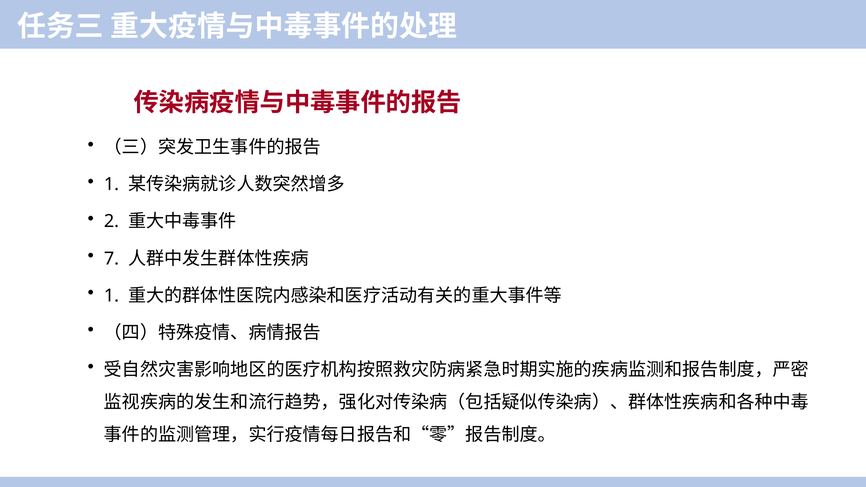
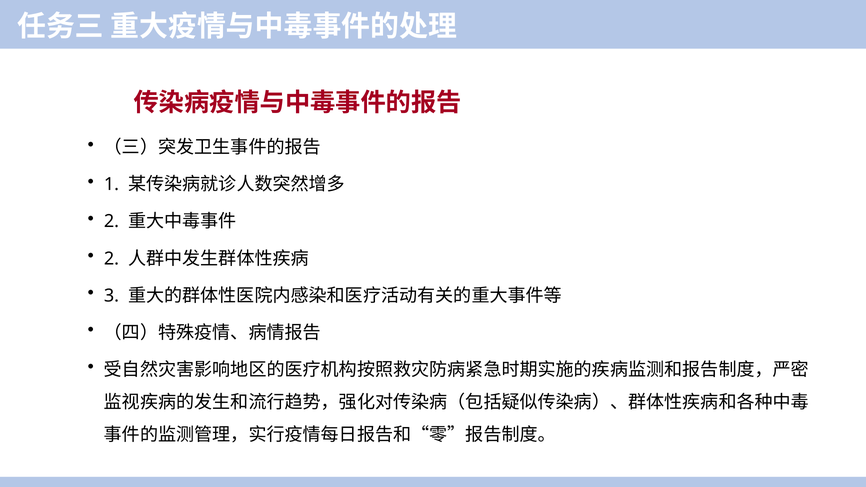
7 at (111, 259): 7 -> 2
1 at (111, 296): 1 -> 3
